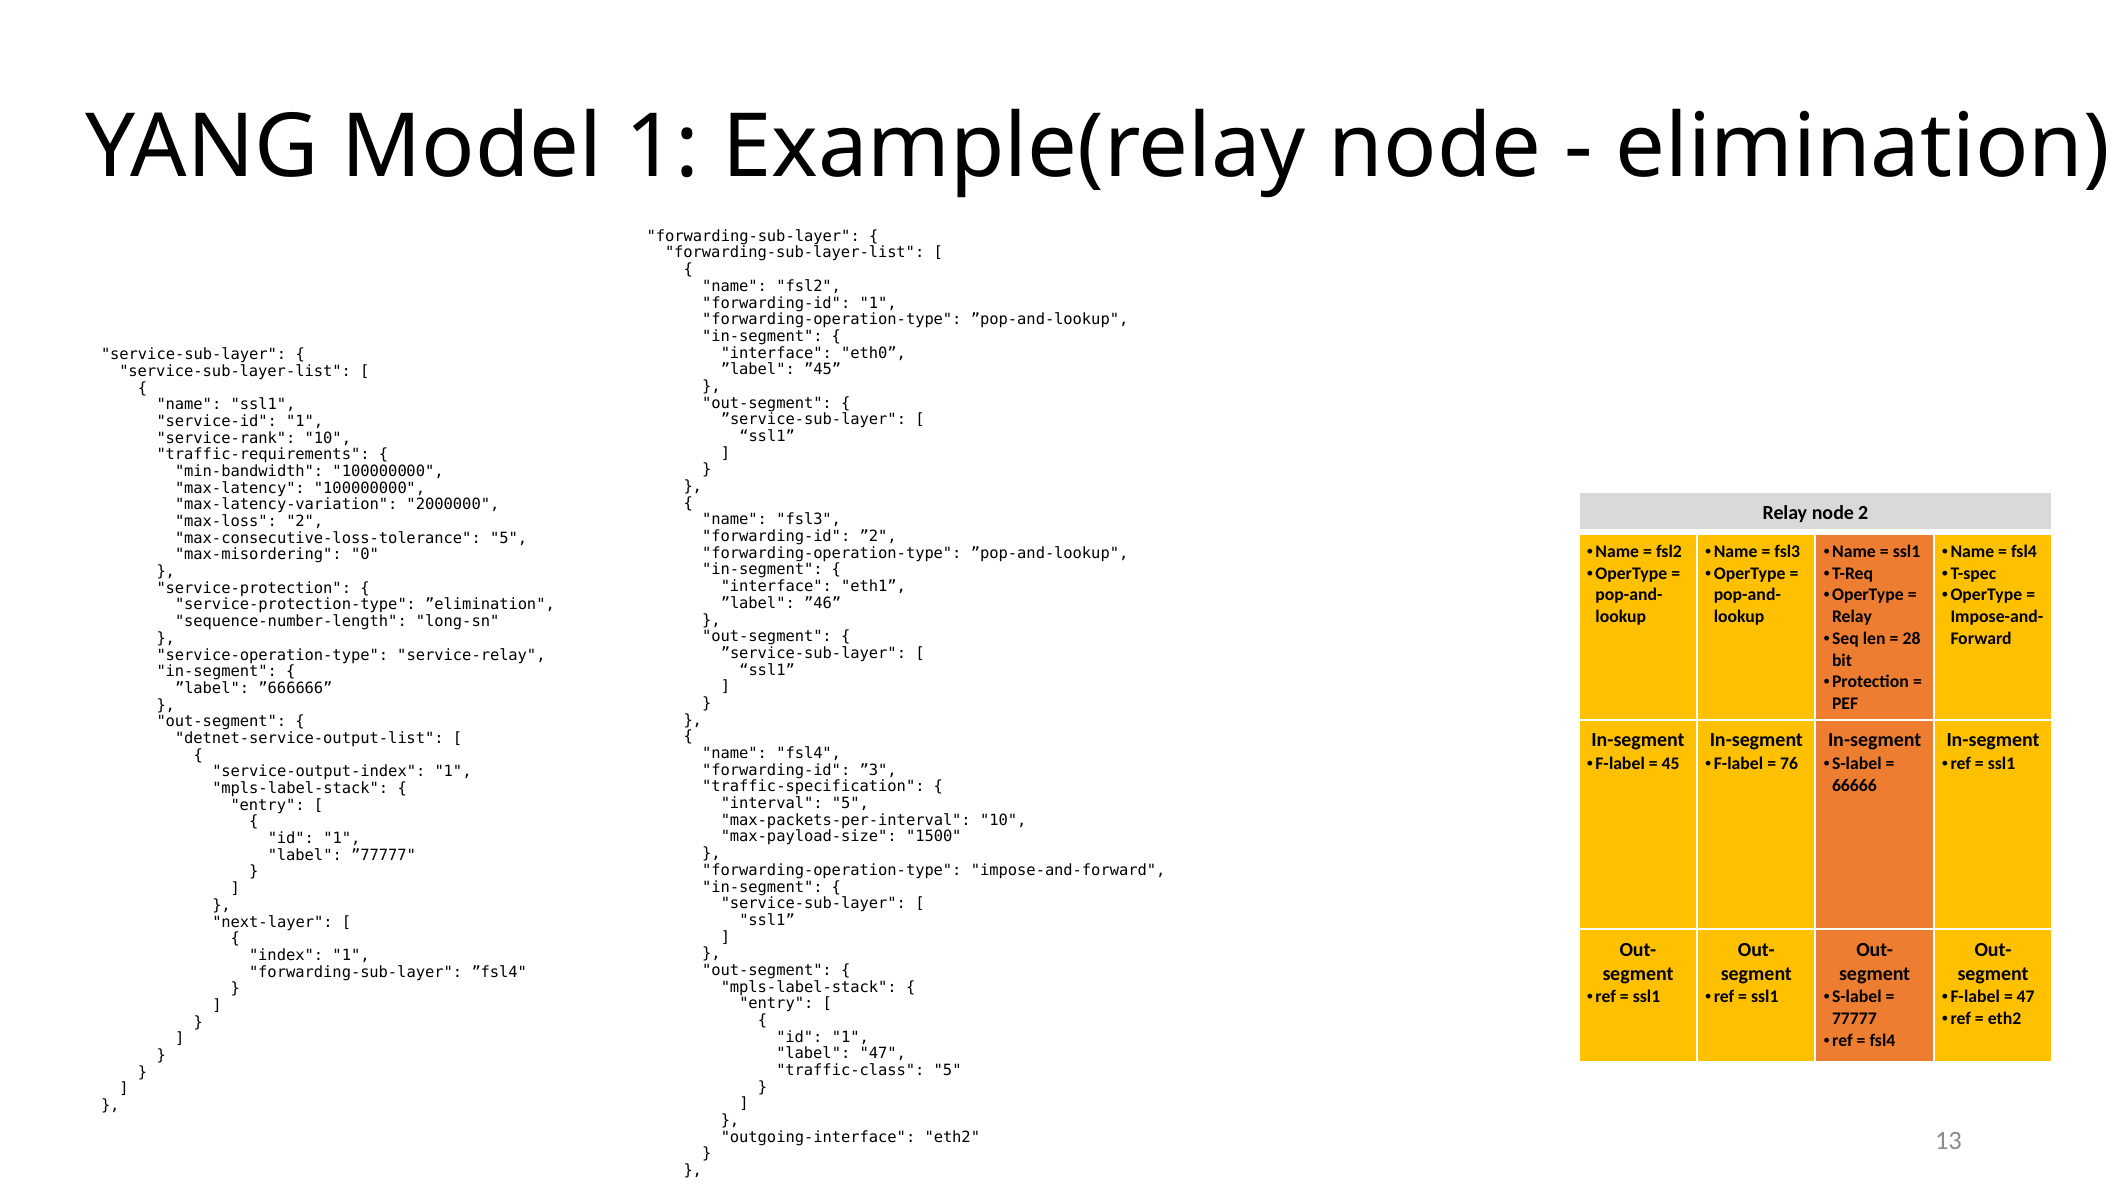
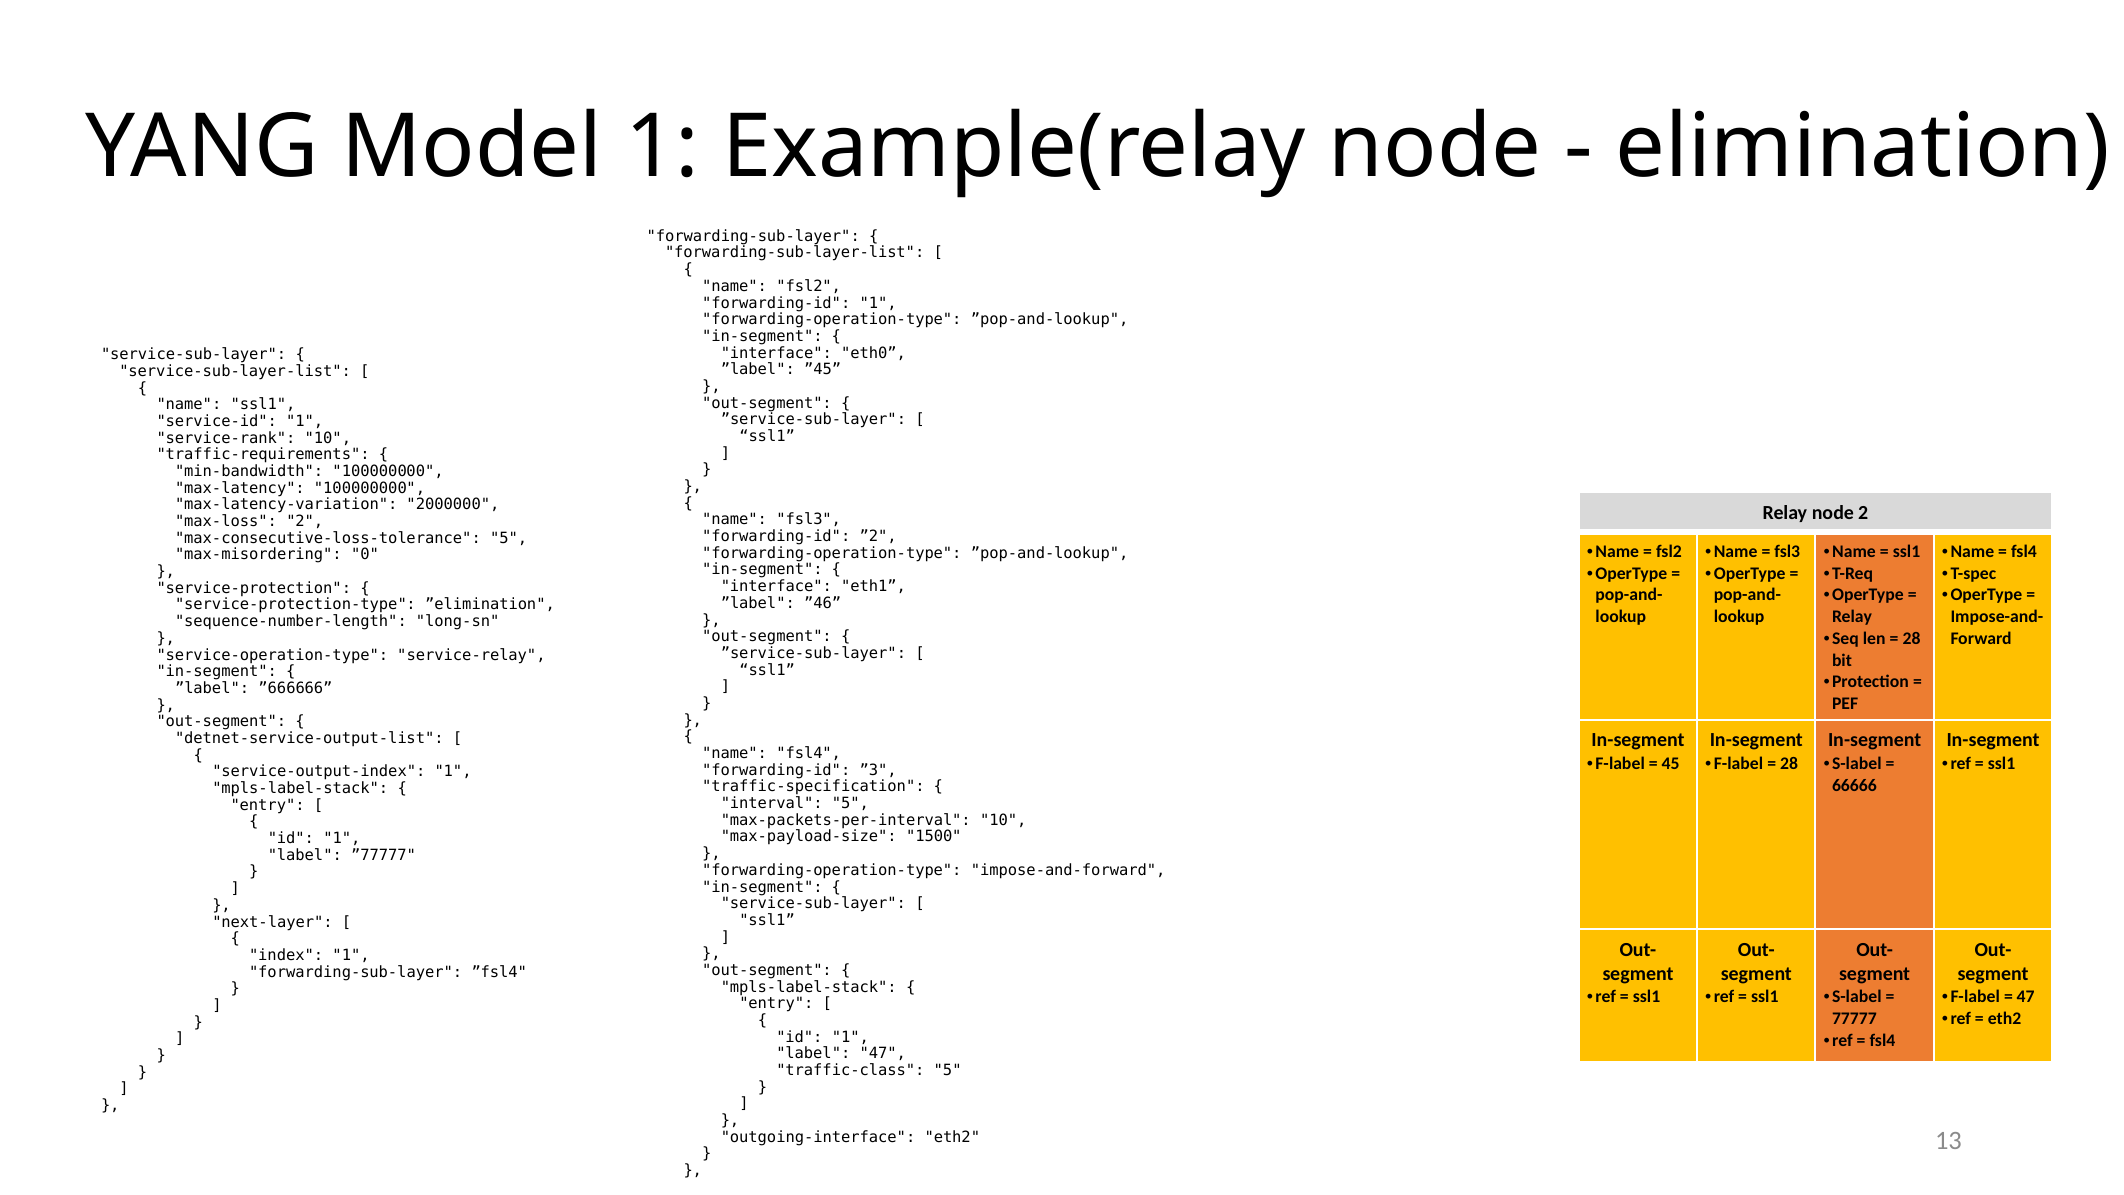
76 at (1789, 763): 76 -> 28
